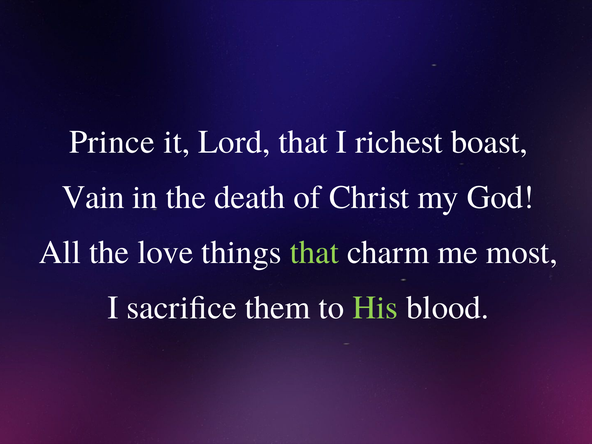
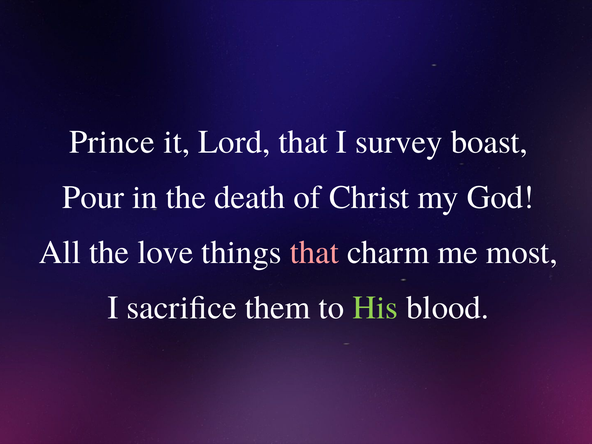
richest: richest -> survey
Vain: Vain -> Pour
that at (314, 252) colour: light green -> pink
